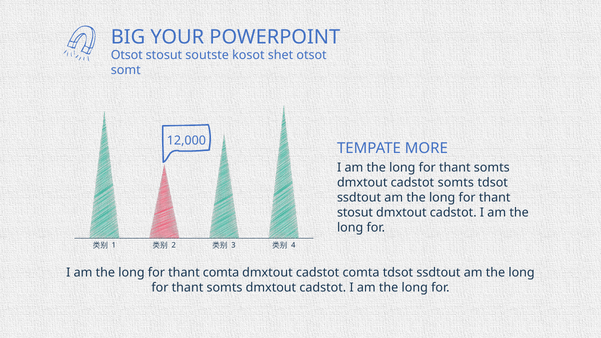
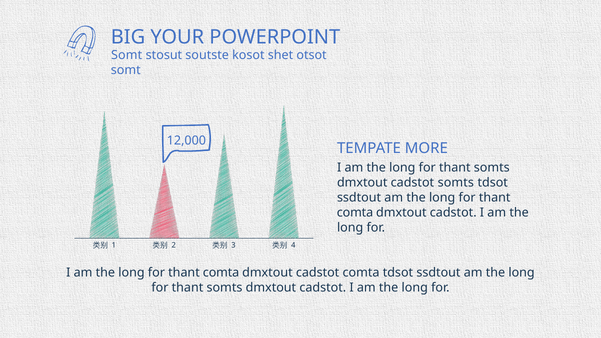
Otsot at (127, 55): Otsot -> Somt
stosut at (355, 213): stosut -> comta
